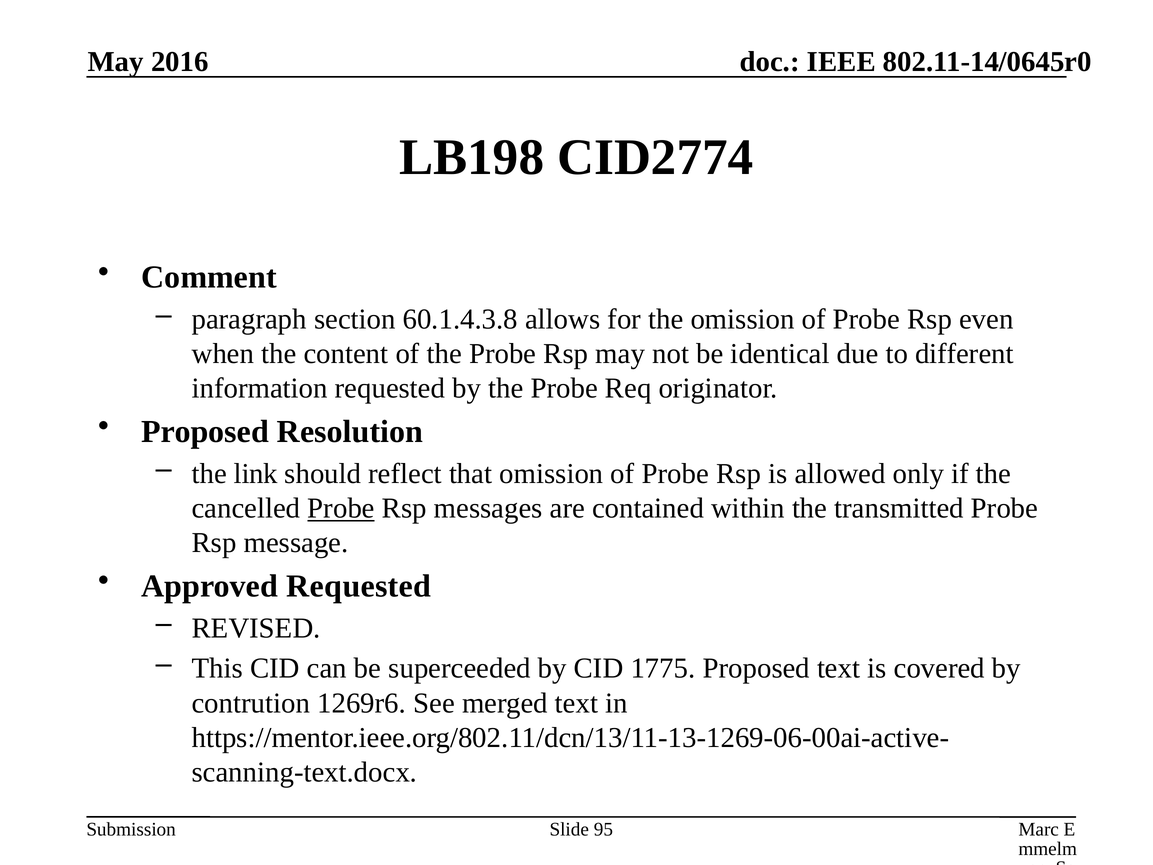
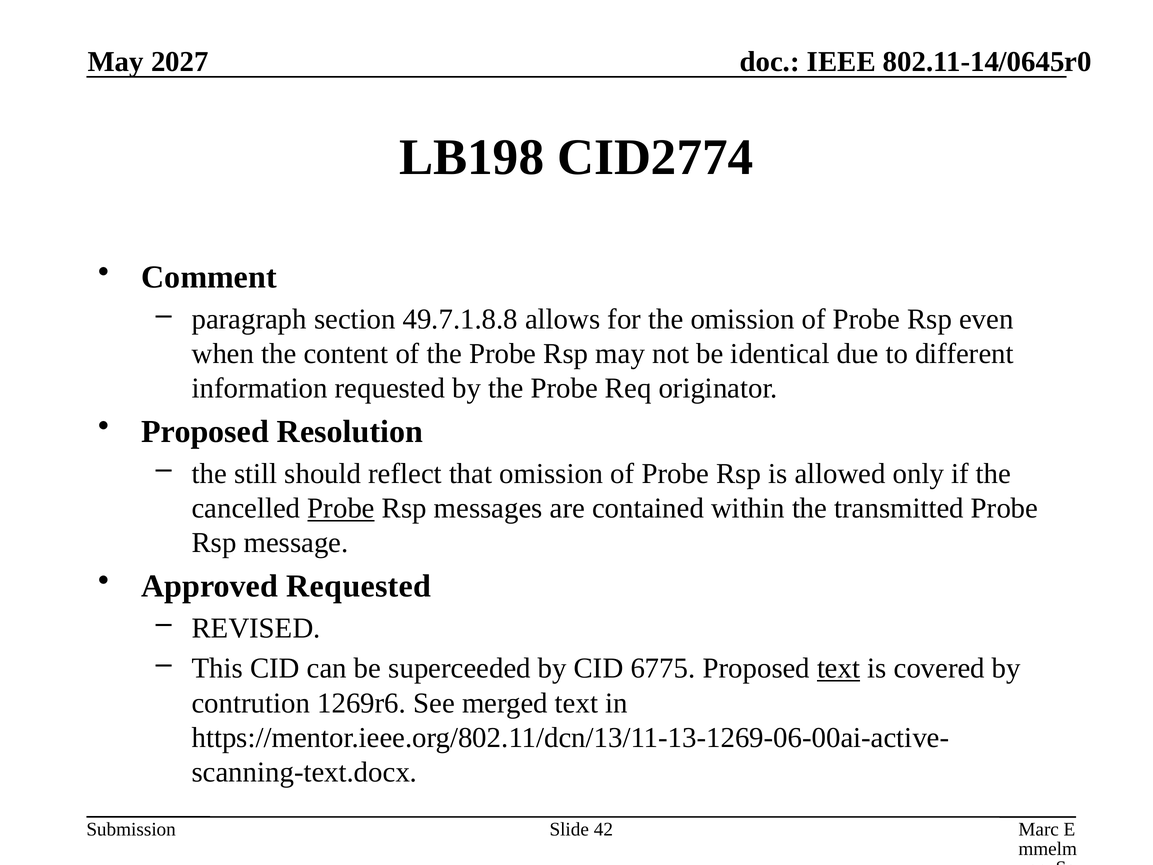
2016: 2016 -> 2027
60.1.4.3.8: 60.1.4.3.8 -> 49.7.1.8.8
link: link -> still
1775: 1775 -> 6775
text at (839, 668) underline: none -> present
95: 95 -> 42
